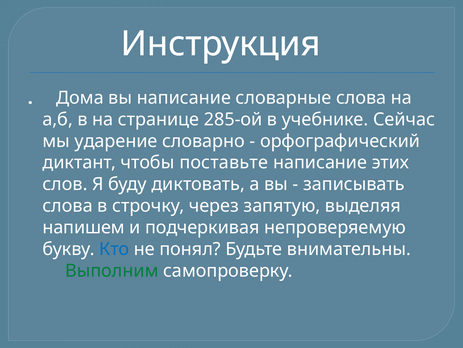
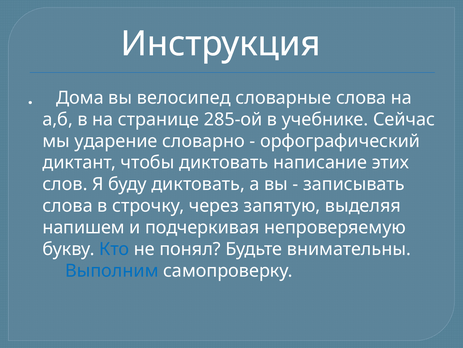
вы написание: написание -> велосипед
чтобы поставьте: поставьте -> диктовать
Выполним colour: green -> blue
